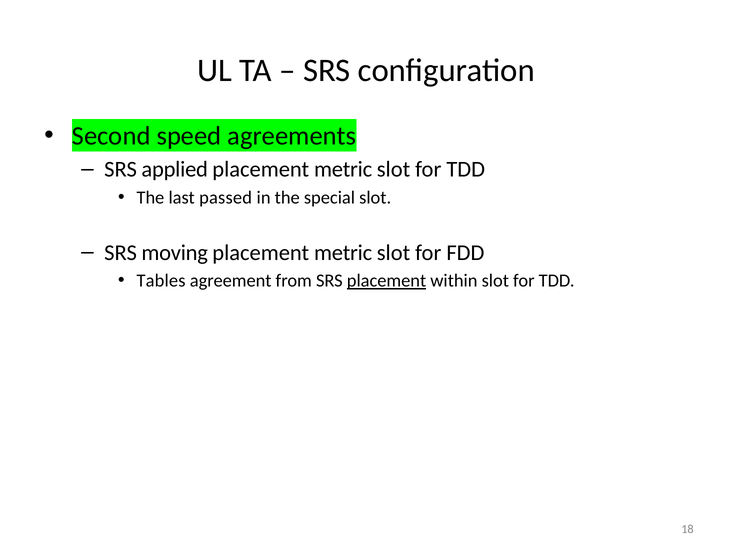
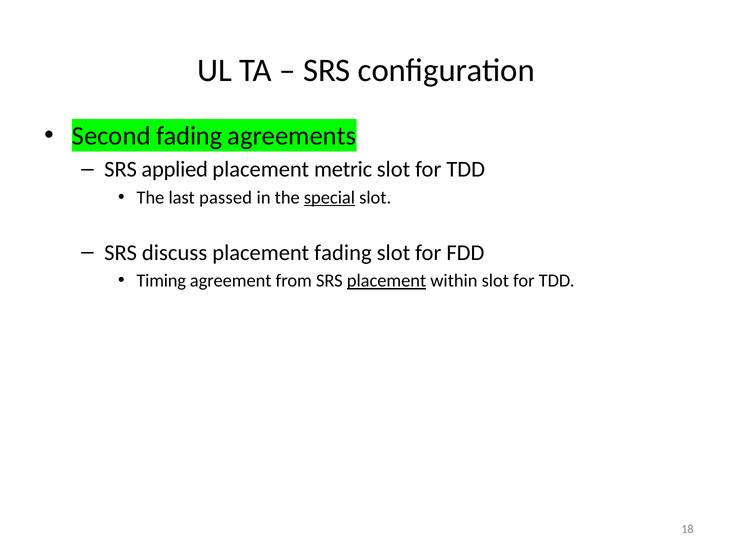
Second speed: speed -> fading
special underline: none -> present
moving: moving -> discuss
metric at (343, 253): metric -> fading
Tables: Tables -> Timing
